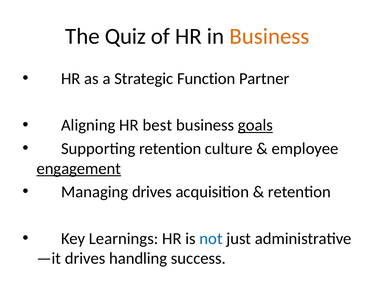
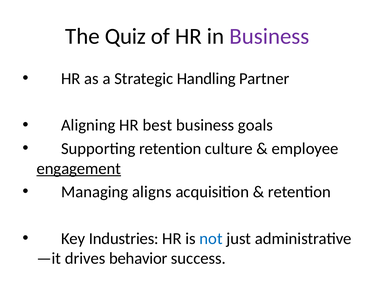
Business at (269, 36) colour: orange -> purple
Function: Function -> Handling
goals underline: present -> none
drives at (152, 192): drives -> aligns
Learnings: Learnings -> Industries
handling: handling -> behavior
